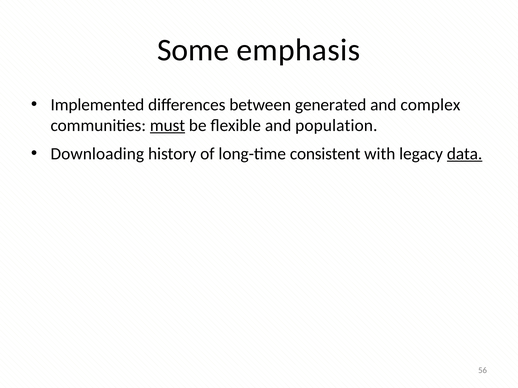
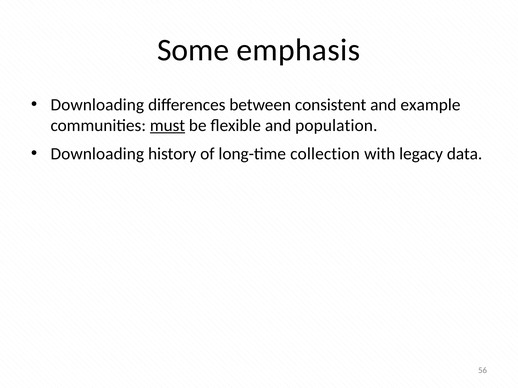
Implemented at (97, 105): Implemented -> Downloading
generated: generated -> consistent
complex: complex -> example
consistent: consistent -> collection
data underline: present -> none
